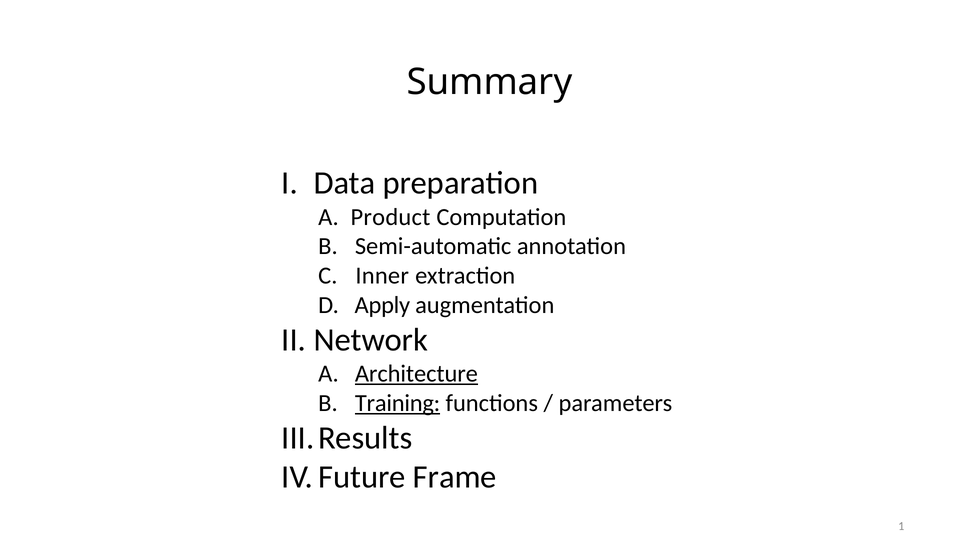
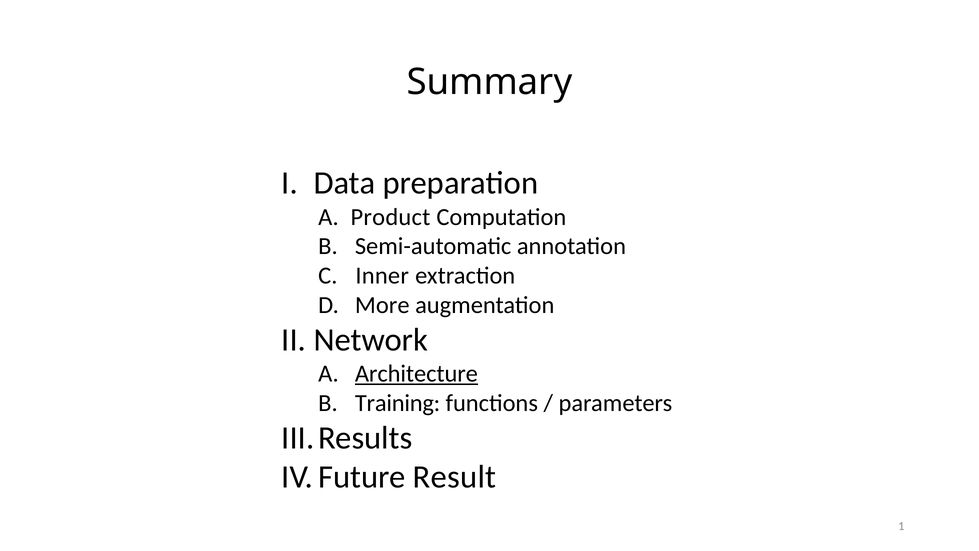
Apply: Apply -> More
Training underline: present -> none
Frame: Frame -> Result
